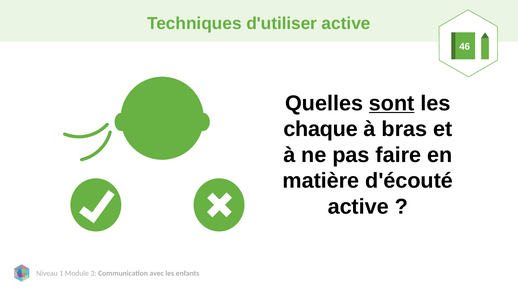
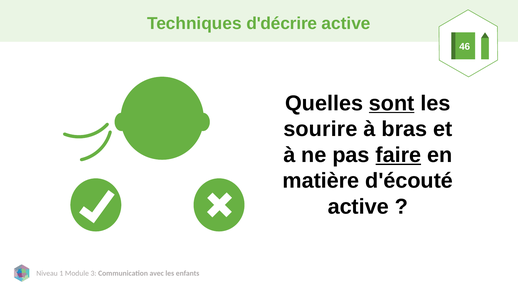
d'utiliser: d'utiliser -> d'décrire
chaque: chaque -> sourire
faire underline: none -> present
